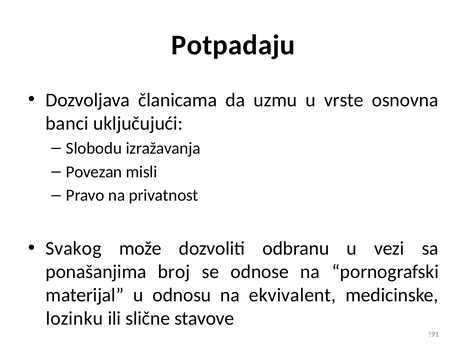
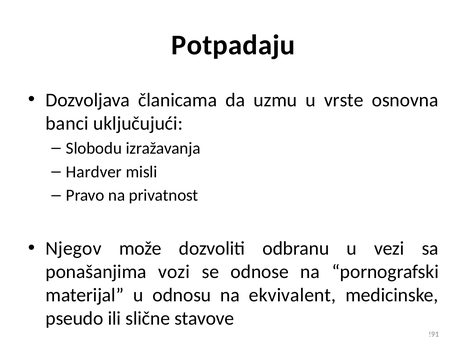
Povezan: Povezan -> Hardver
Svakog: Svakog -> Njegov
broj: broj -> vozi
lozinku: lozinku -> pseudo
